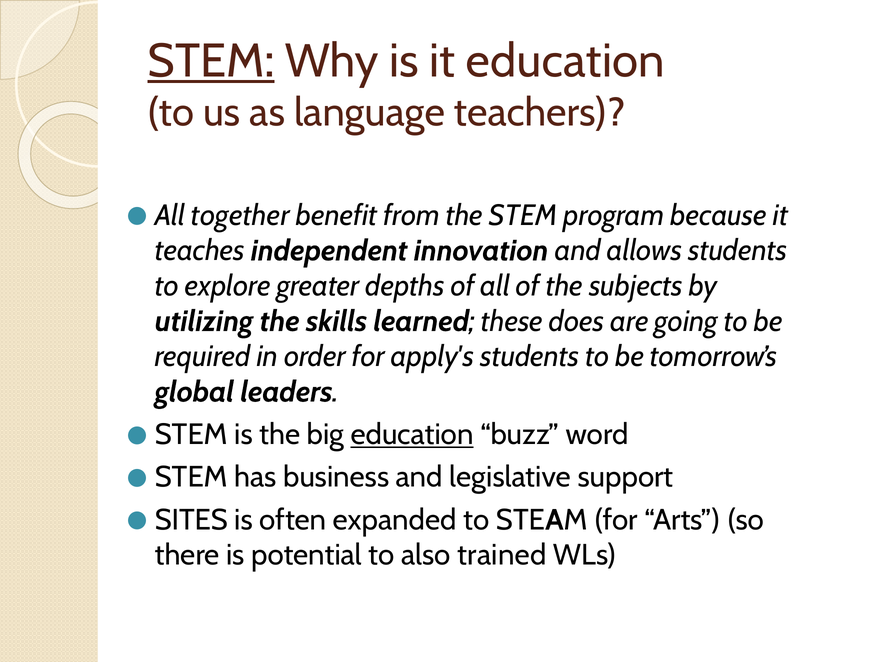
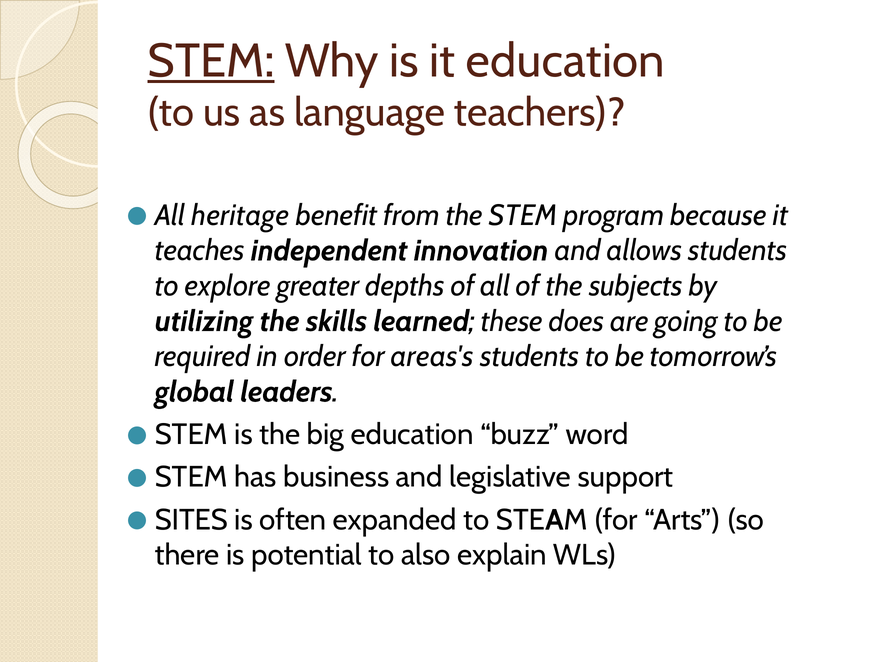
together: together -> heritage
apply's: apply's -> areas's
education at (412, 435) underline: present -> none
trained: trained -> explain
